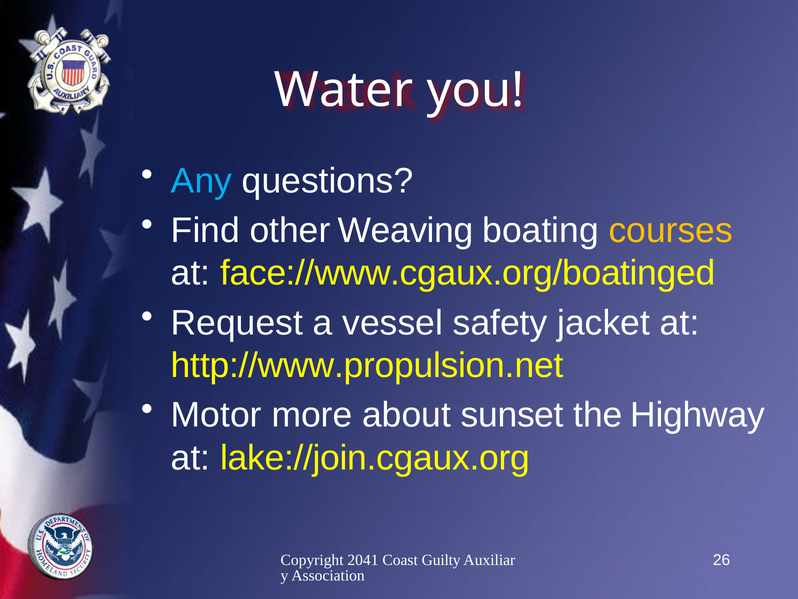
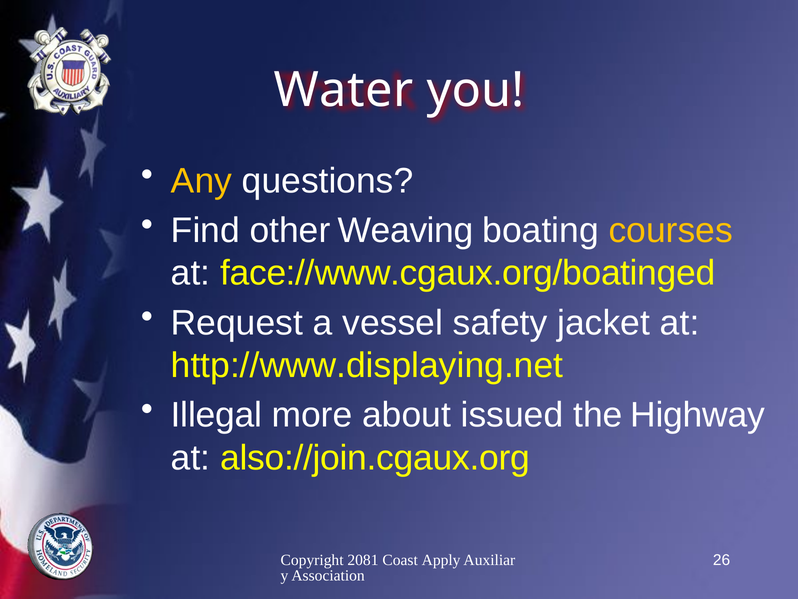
Any colour: light blue -> yellow
http://www.propulsion.net: http://www.propulsion.net -> http://www.displaying.net
Motor: Motor -> Illegal
sunset: sunset -> issued
lake://join.cgaux.org: lake://join.cgaux.org -> also://join.cgaux.org
2041: 2041 -> 2081
Guilty: Guilty -> Apply
